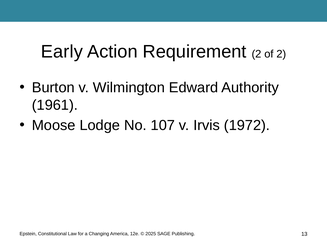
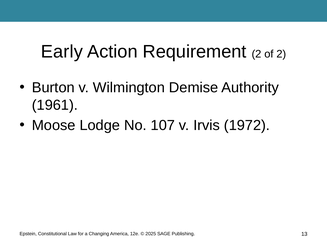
Edward: Edward -> Demise
